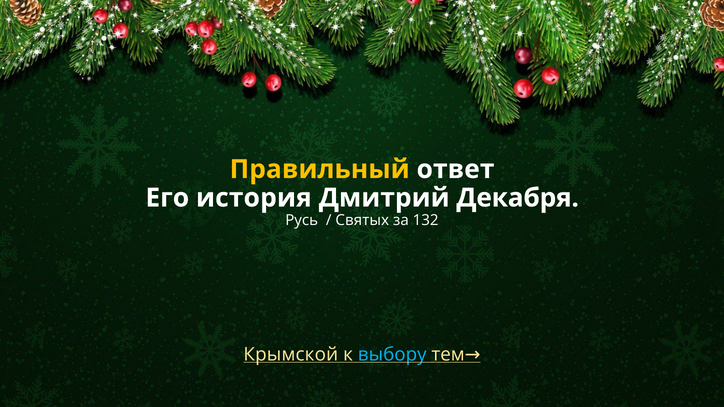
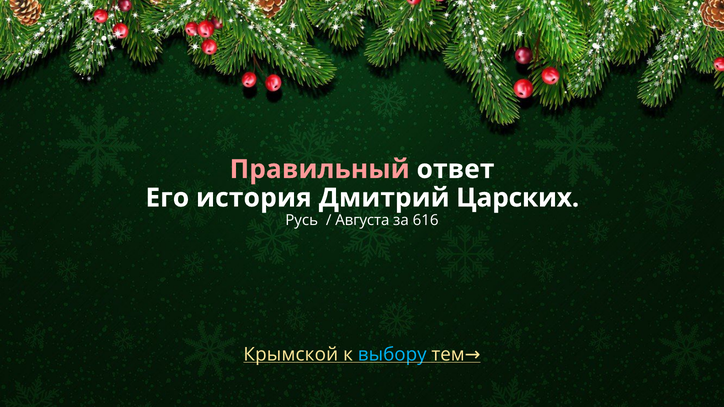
Правильный colour: yellow -> pink
Декабря: Декабря -> Царских
Святых: Святых -> Августа
132: 132 -> 616
